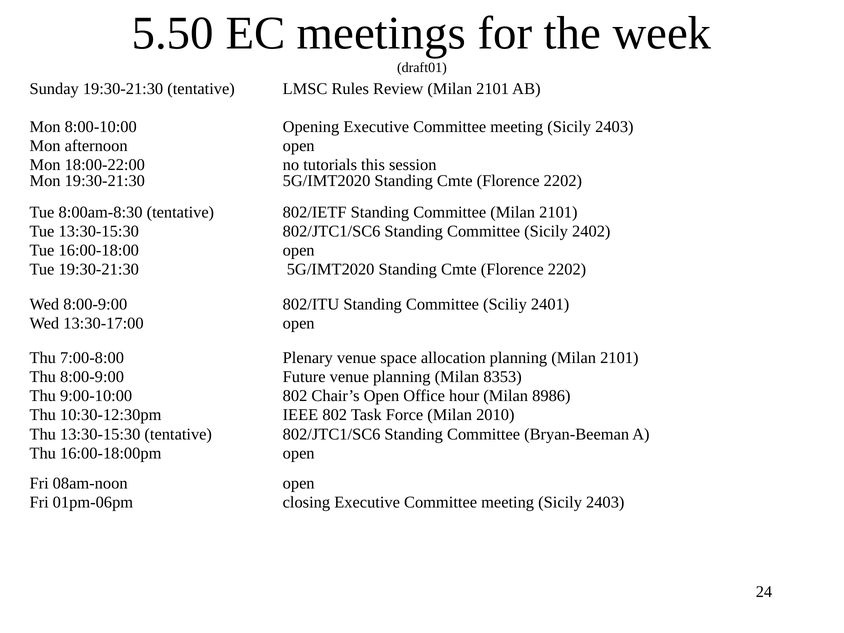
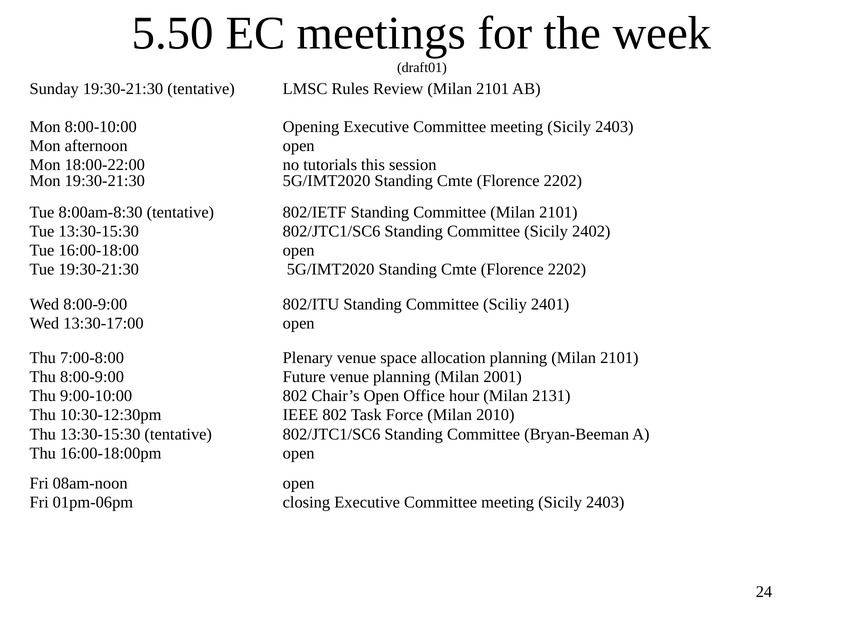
8353: 8353 -> 2001
8986: 8986 -> 2131
